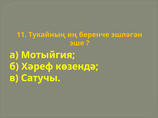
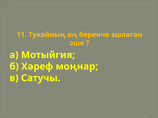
көзендә: көзендә -> моңнар
